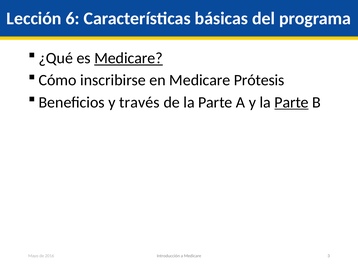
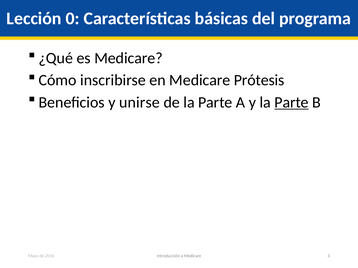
6: 6 -> 0
Medicare at (128, 58) underline: present -> none
través: través -> unirse
